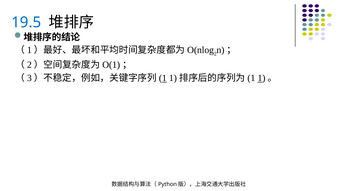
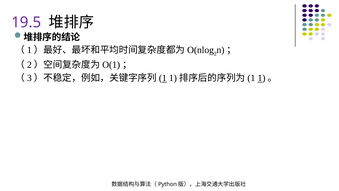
19.5 colour: blue -> purple
